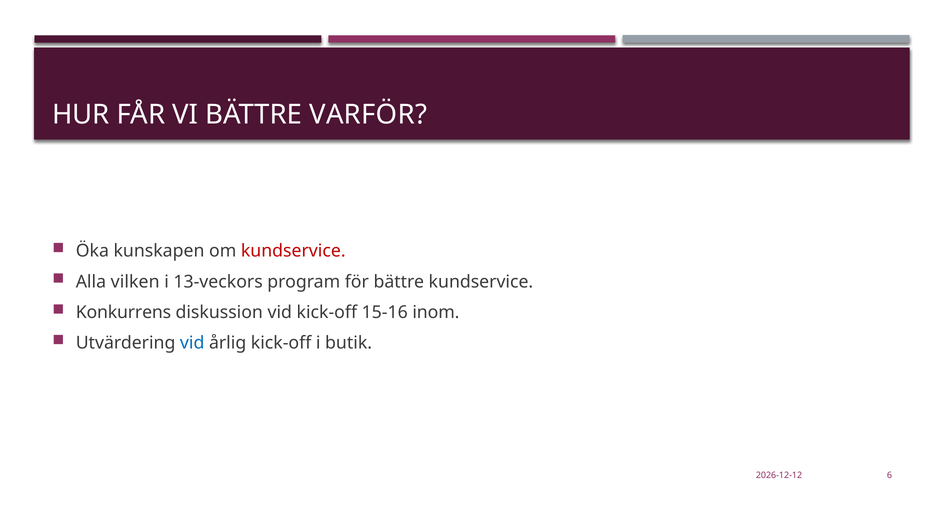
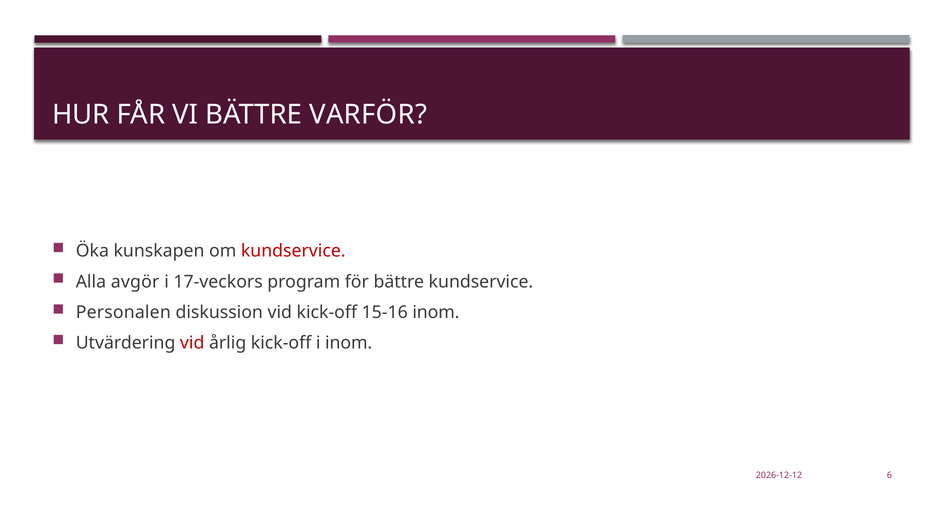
vilken: vilken -> avgör
13-veckors: 13-veckors -> 17-veckors
Konkurrens: Konkurrens -> Personalen
vid at (192, 343) colour: blue -> red
i butik: butik -> inom
